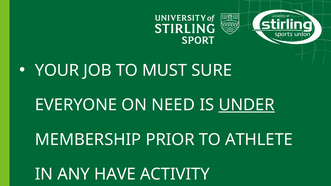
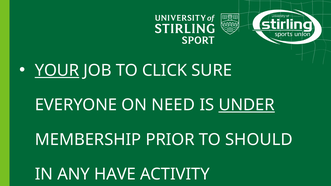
YOUR underline: none -> present
MUST: MUST -> CLICK
ATHLETE: ATHLETE -> SHOULD
